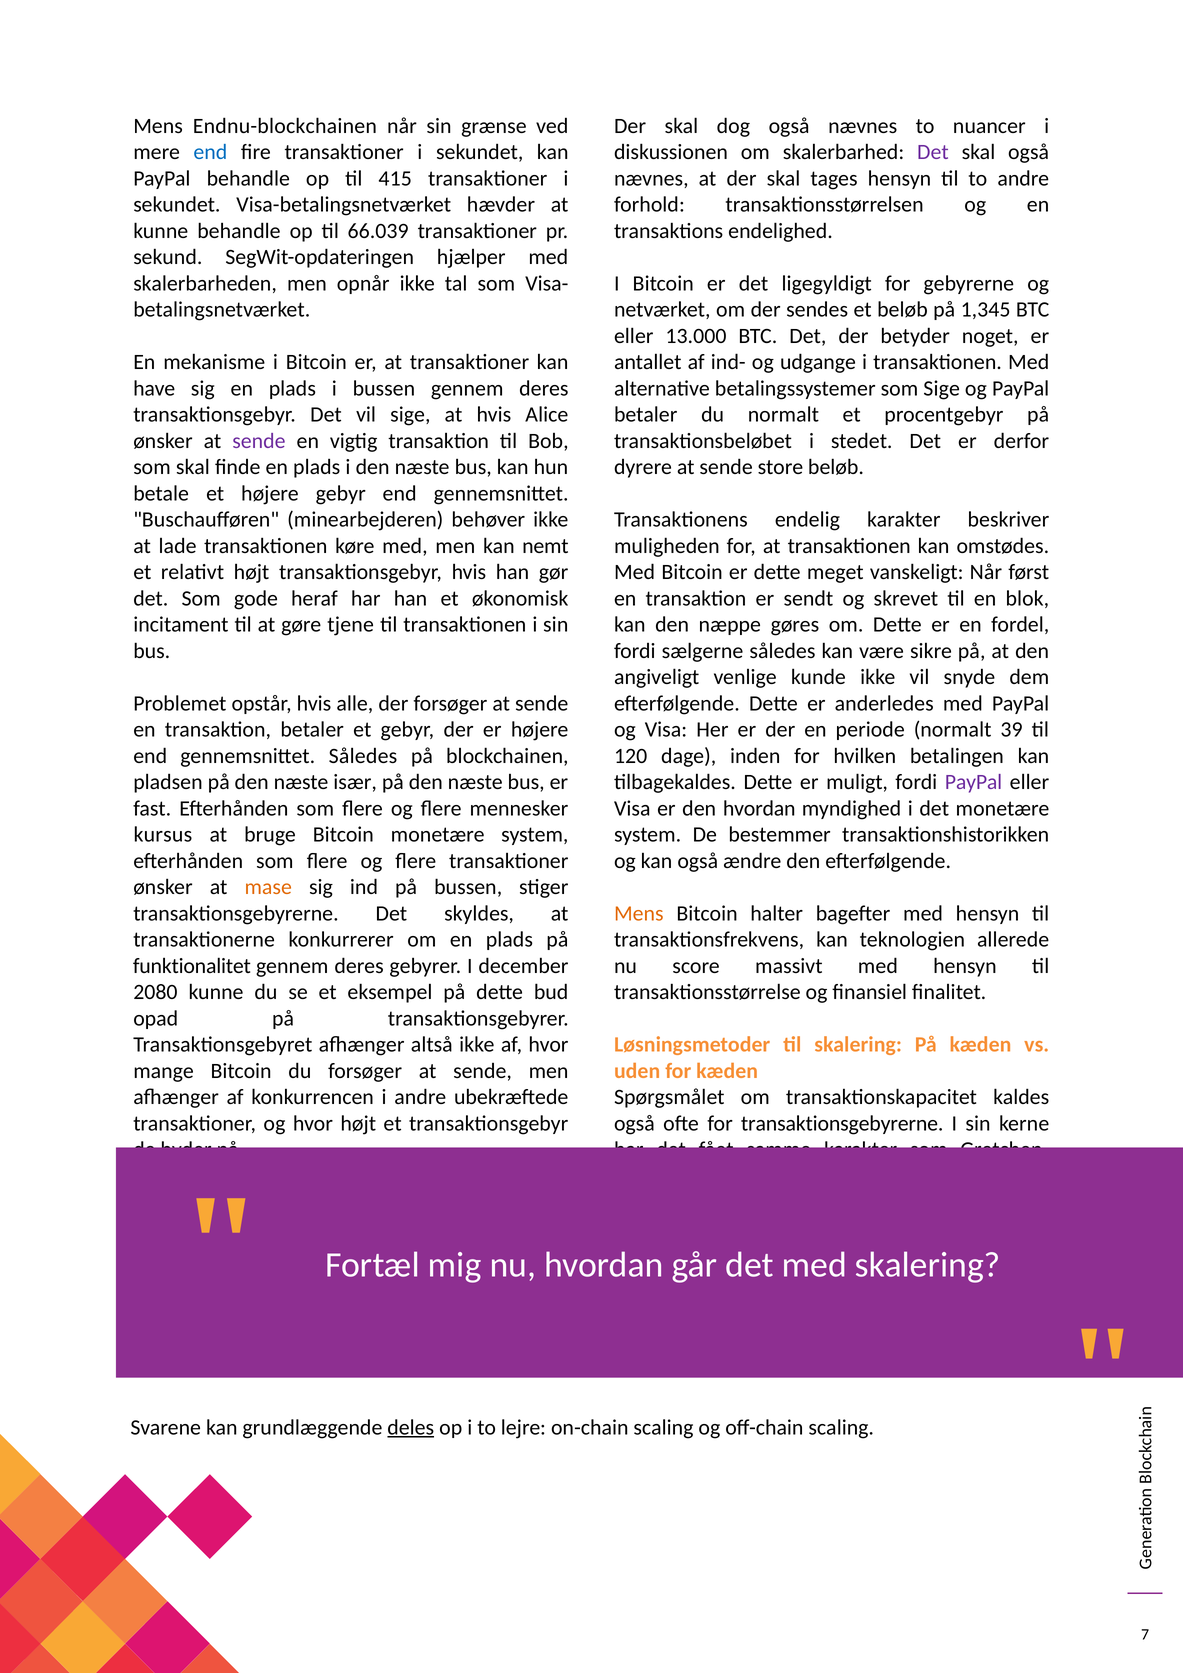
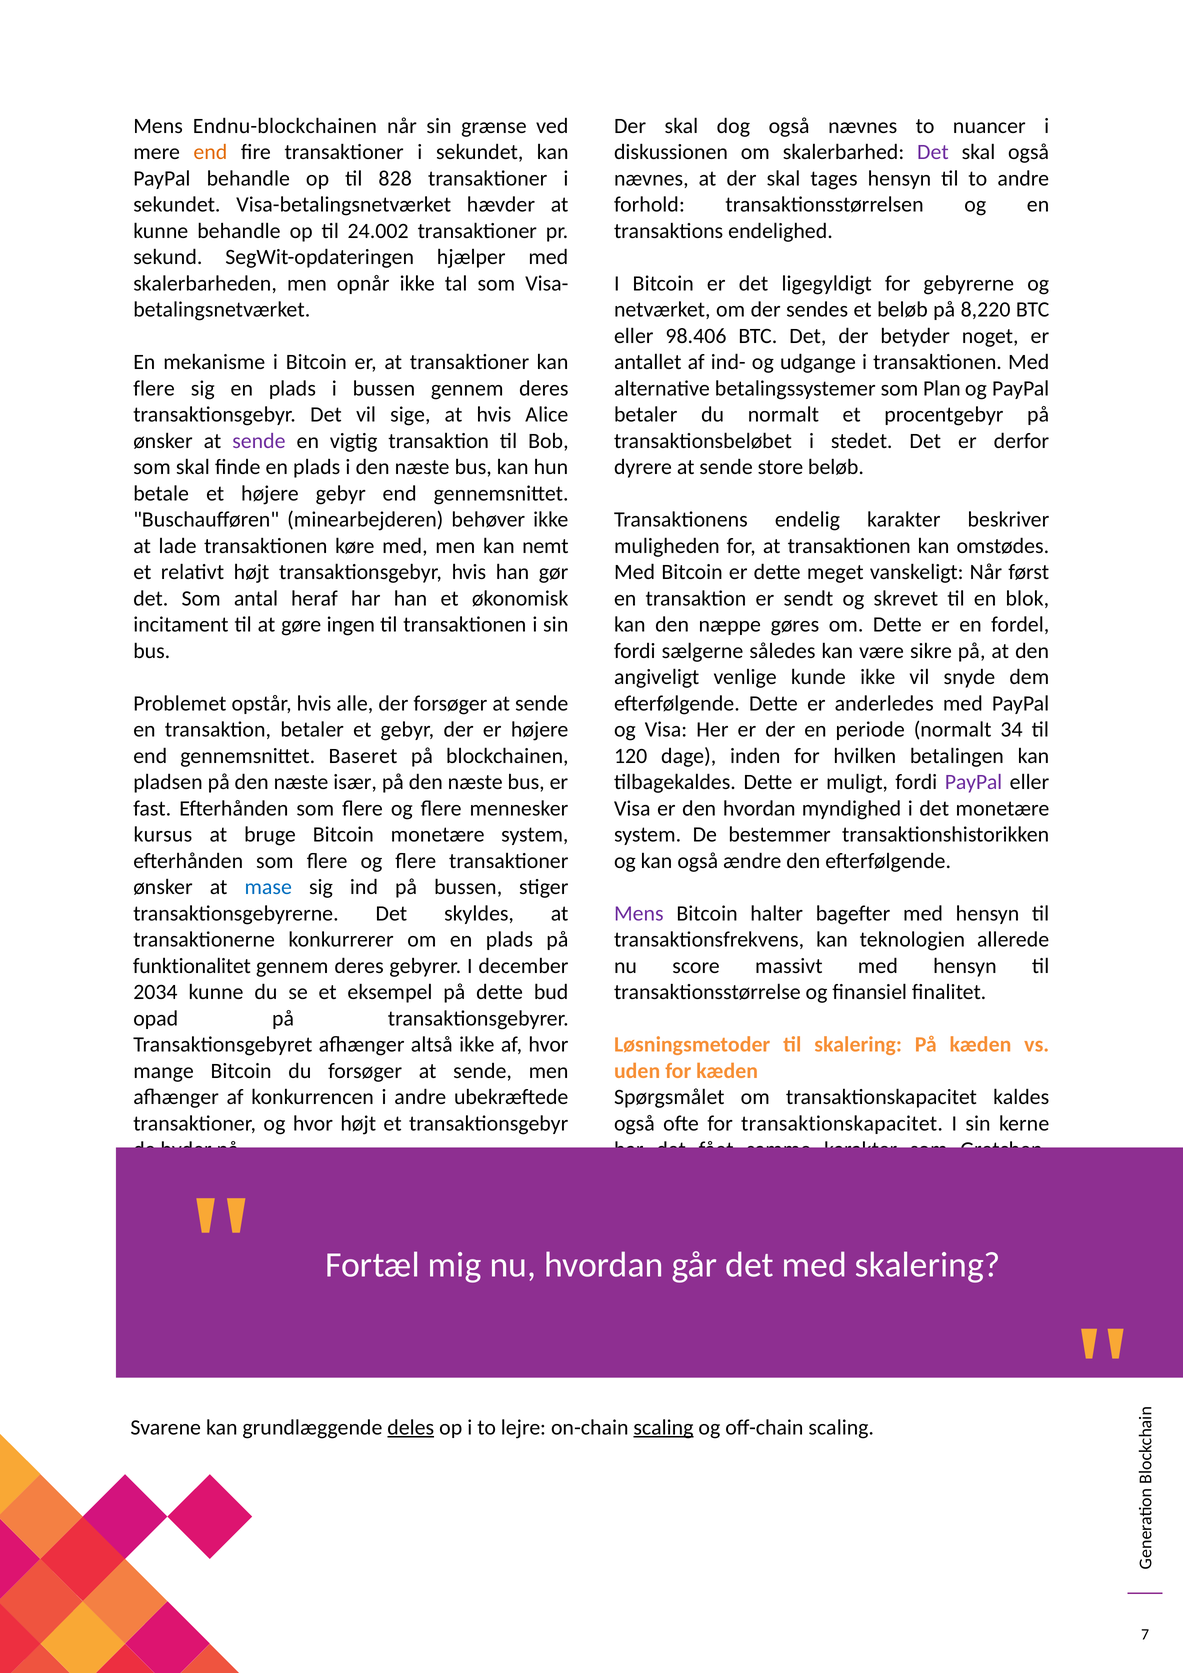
end at (210, 152) colour: blue -> orange
415: 415 -> 828
66.039: 66.039 -> 24.002
1,345: 1,345 -> 8,220
13.000: 13.000 -> 98.406
have at (154, 388): have -> flere
som Sige: Sige -> Plan
gode: gode -> antal
tjene: tjene -> ingen
39: 39 -> 34
gennemsnittet Således: Således -> Baseret
mase colour: orange -> blue
Mens at (639, 913) colour: orange -> purple
2080: 2080 -> 2034
for transaktionsgebyrerne: transaktionsgebyrerne -> transaktionskapacitet
scaling at (663, 1427) underline: none -> present
